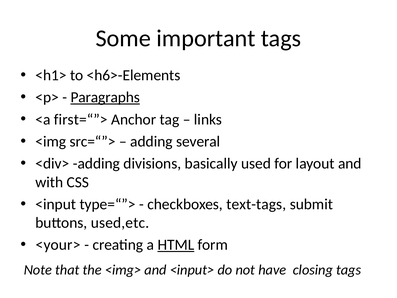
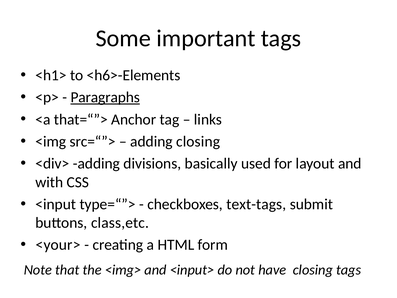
first=“”>: first=“”> -> that=“”>
adding several: several -> closing
used,etc: used,etc -> class,etc
HTML underline: present -> none
